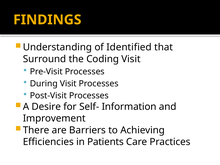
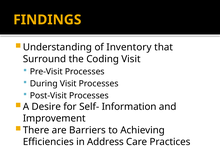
Identified: Identified -> Inventory
Patients: Patients -> Address
